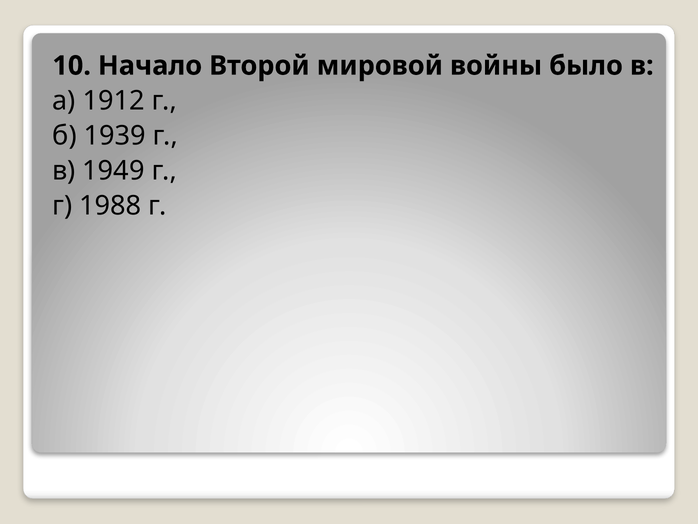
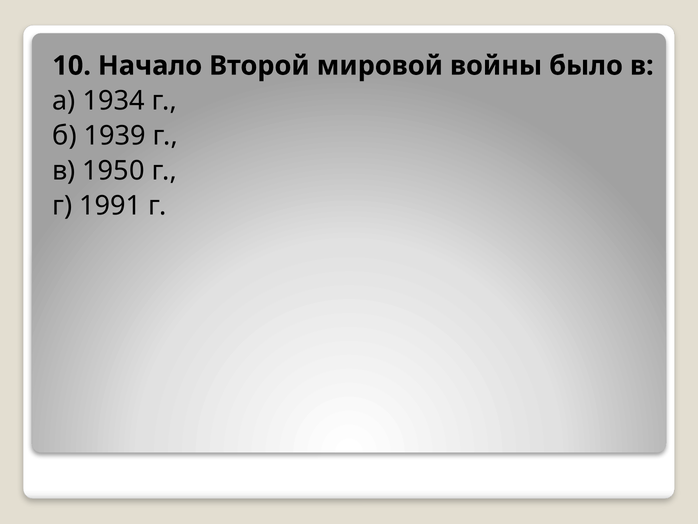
1912: 1912 -> 1934
1949: 1949 -> 1950
1988: 1988 -> 1991
